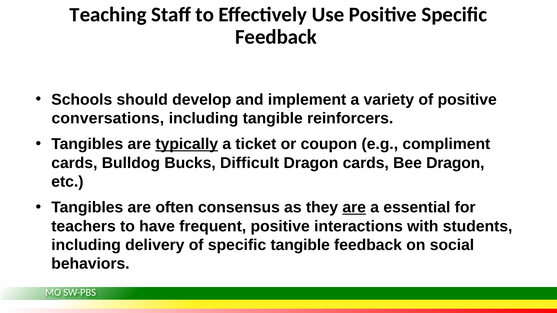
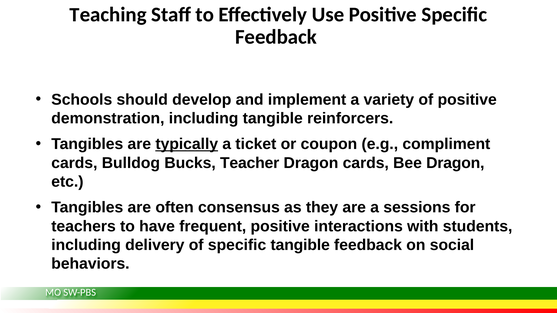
conversations: conversations -> demonstration
Difficult: Difficult -> Teacher
are at (354, 208) underline: present -> none
essential: essential -> sessions
